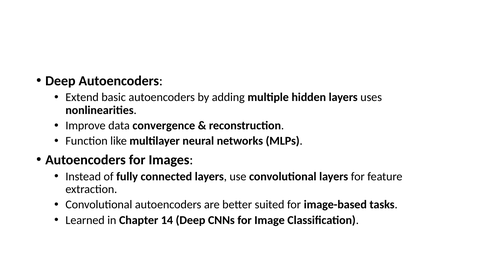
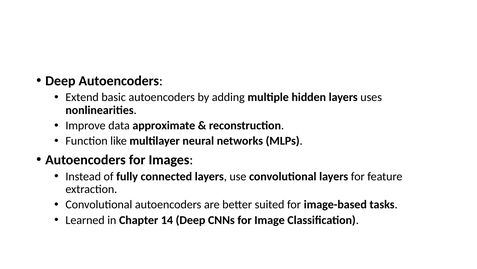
convergence: convergence -> approximate
